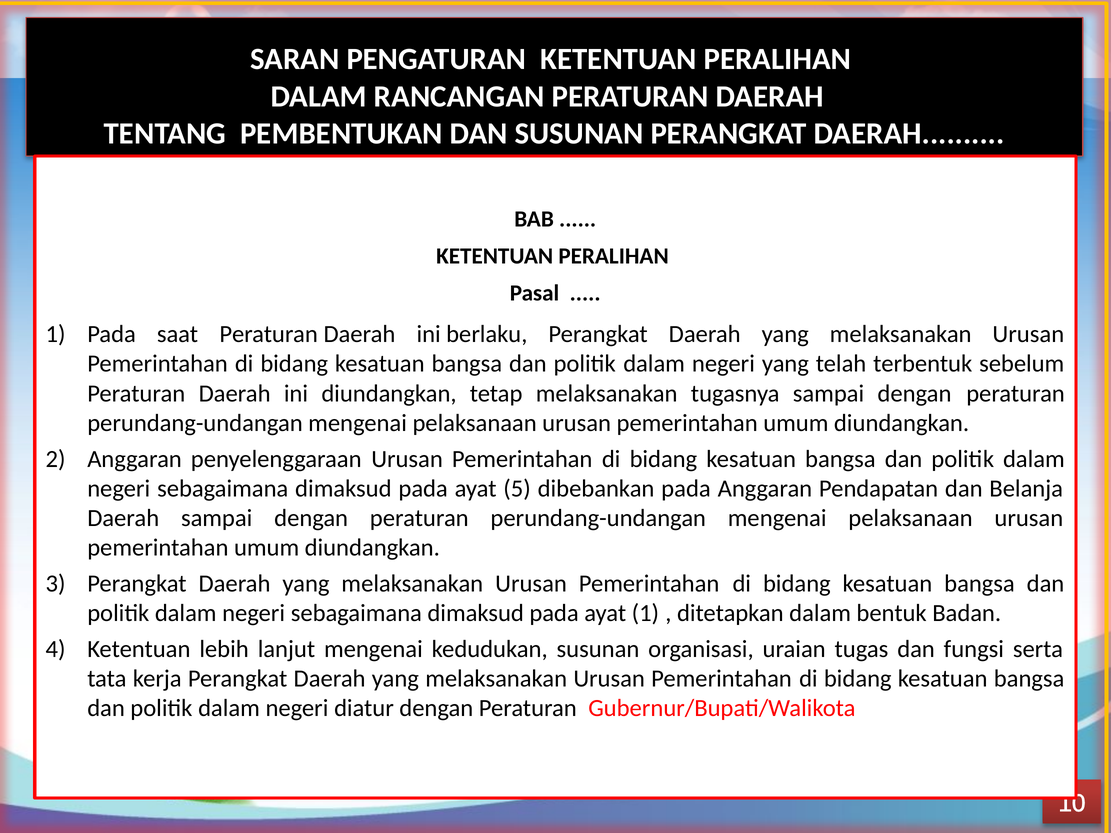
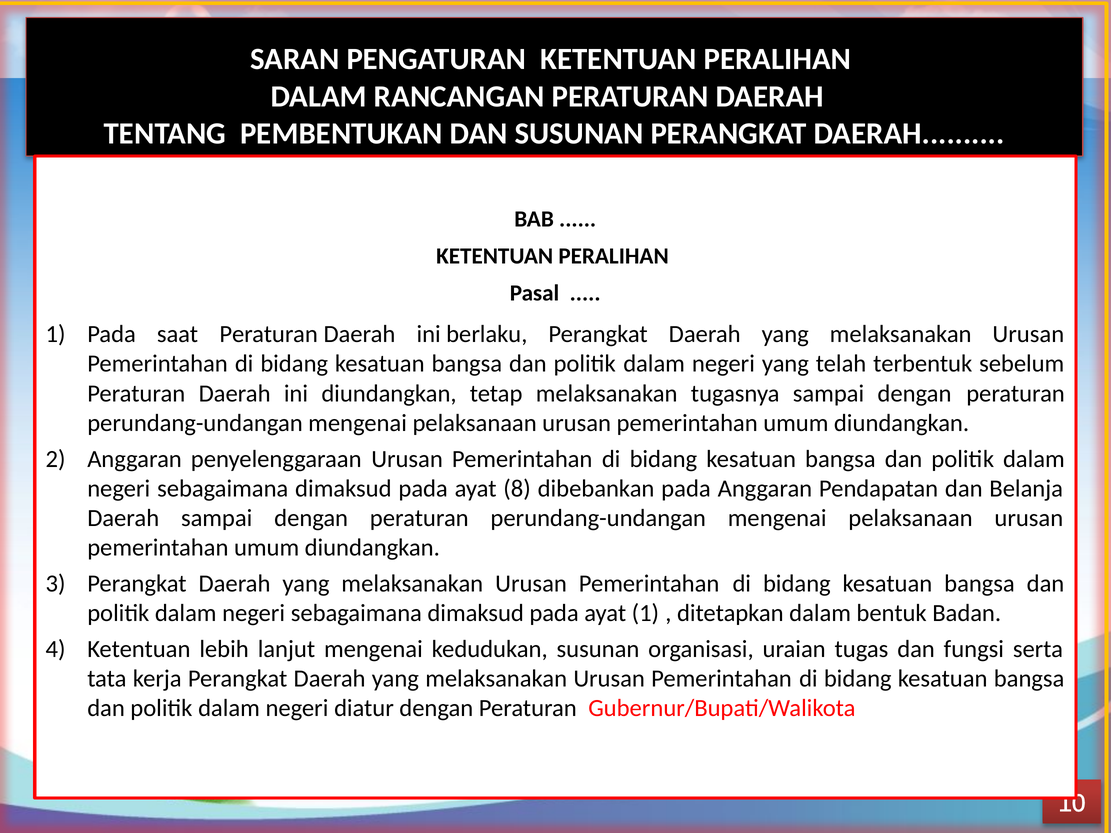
5: 5 -> 8
